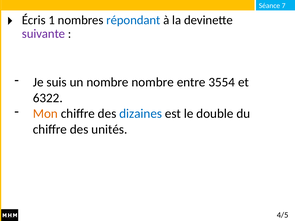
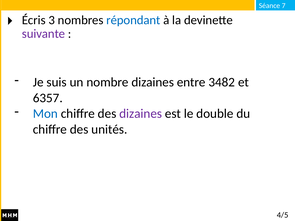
1: 1 -> 3
nombre nombre: nombre -> dizaines
3554: 3554 -> 3482
6322: 6322 -> 6357
Mon colour: orange -> blue
dizaines at (141, 114) colour: blue -> purple
